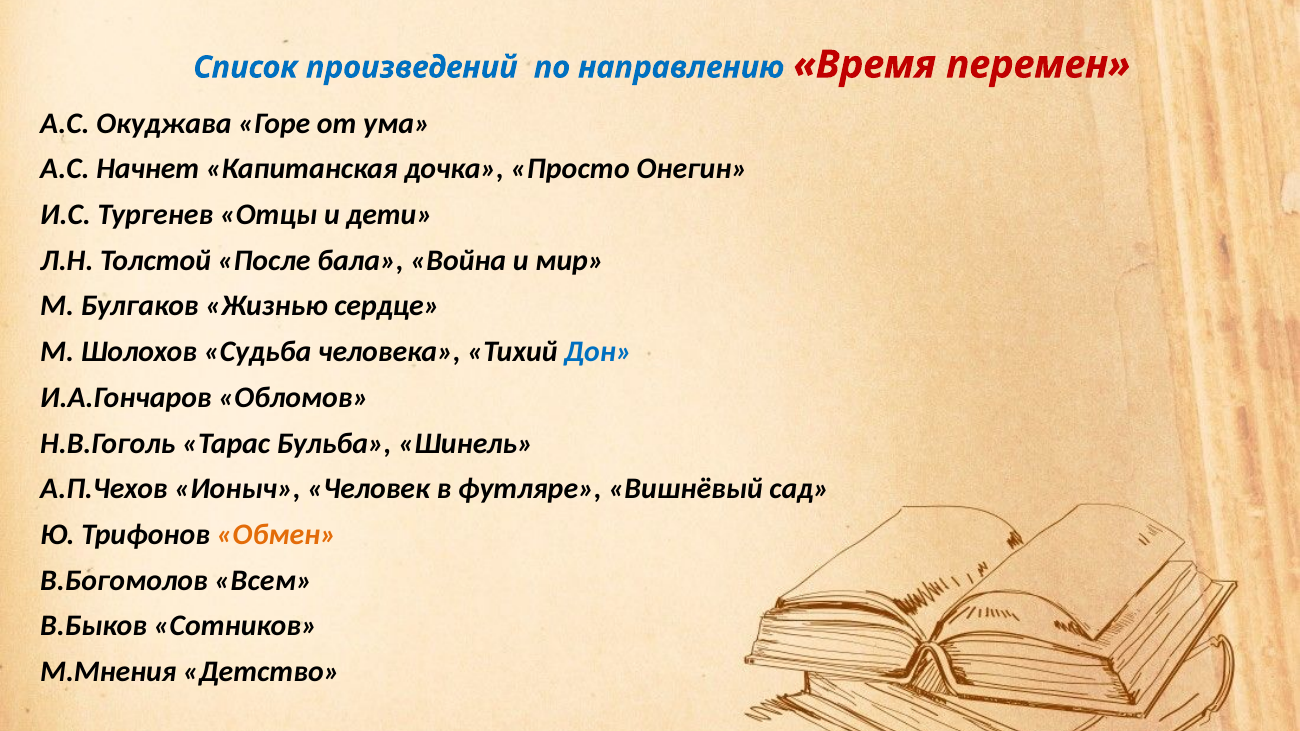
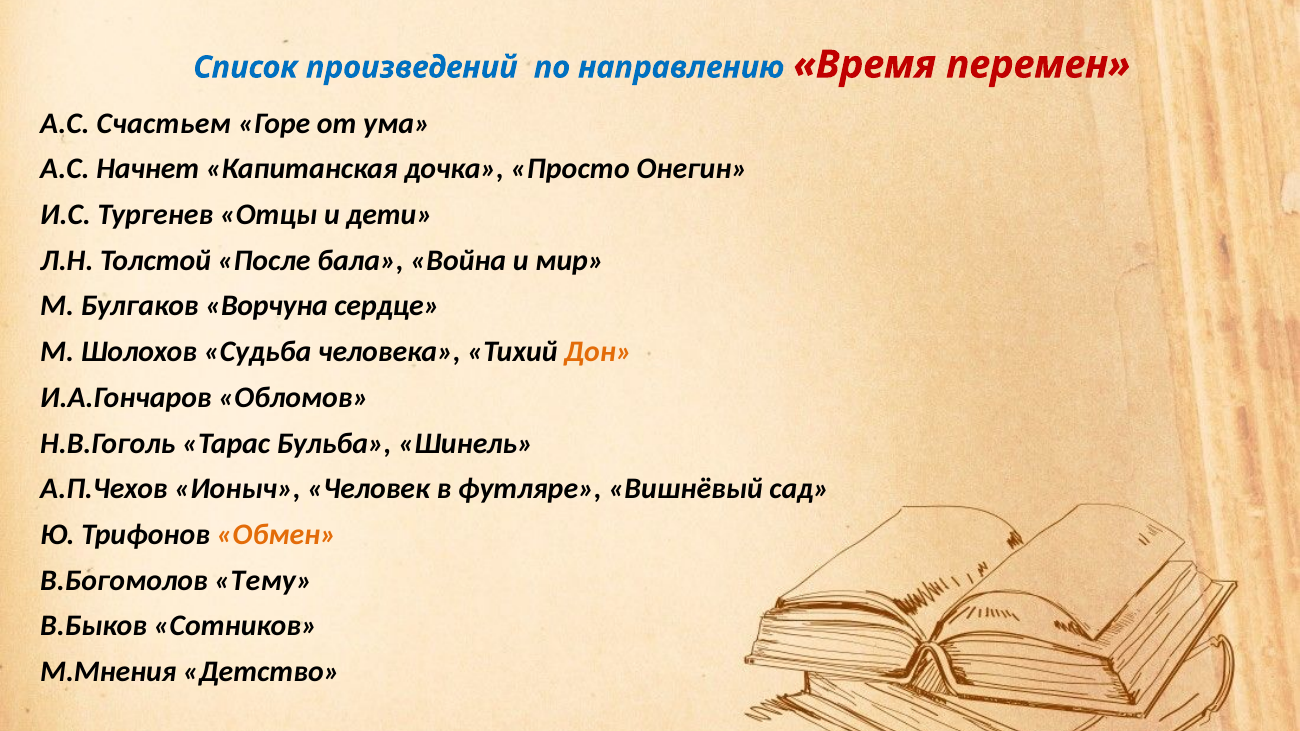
Окуджава: Окуджава -> Счастьем
Жизнью: Жизнью -> Ворчуна
Дон colour: blue -> orange
Всем: Всем -> Тему
